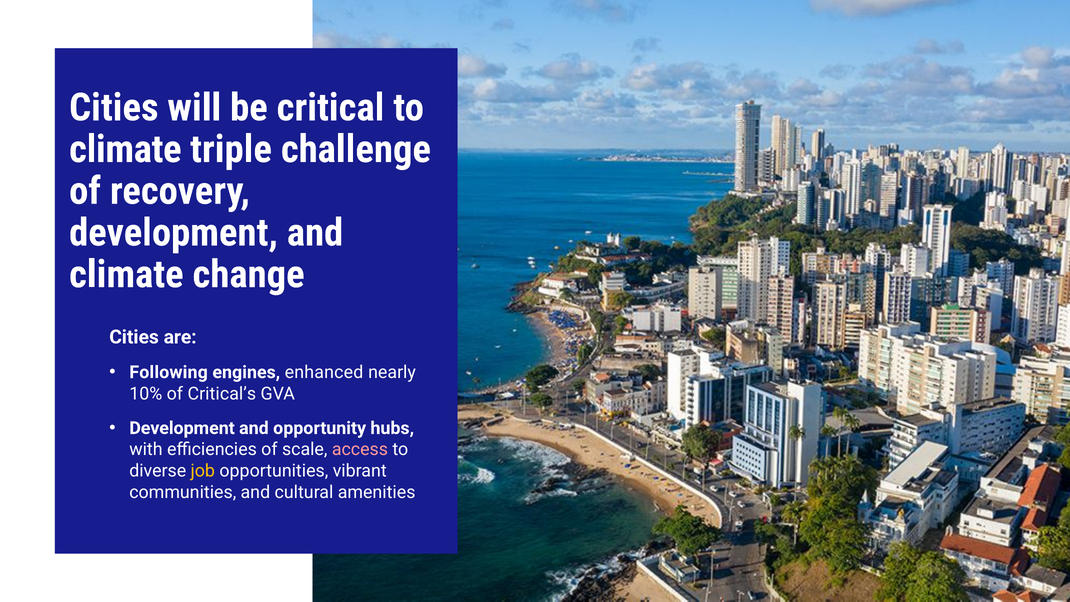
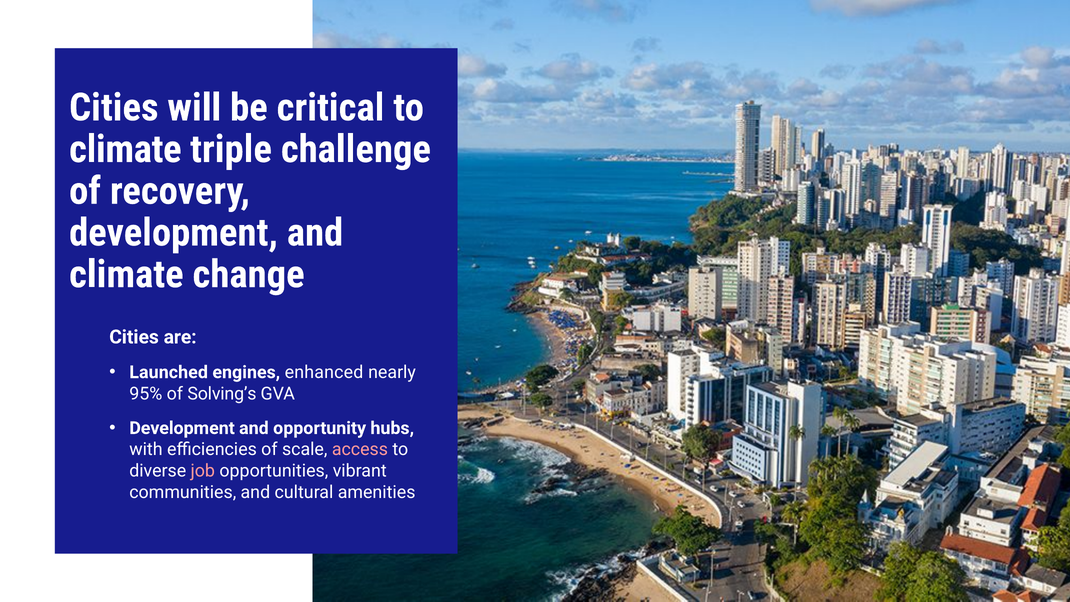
Following: Following -> Launched
10%: 10% -> 95%
Critical’s: Critical’s -> Solving’s
job colour: yellow -> pink
